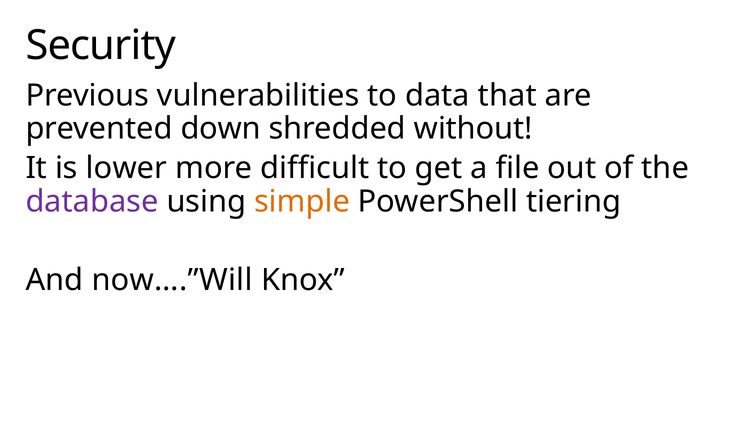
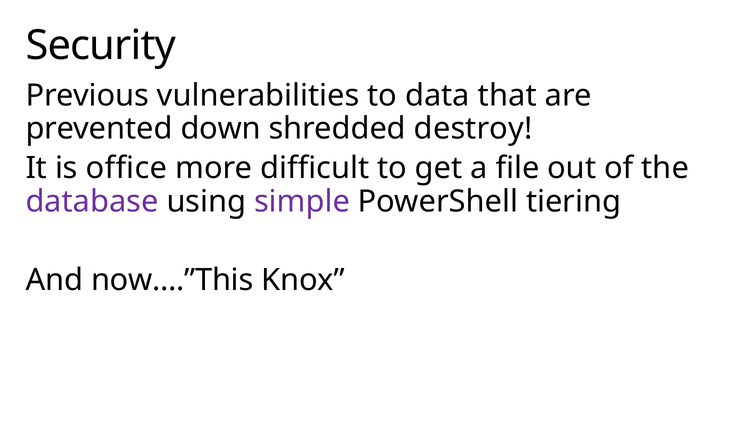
without: without -> destroy
lower: lower -> office
simple colour: orange -> purple
now….”Will: now….”Will -> now….”This
